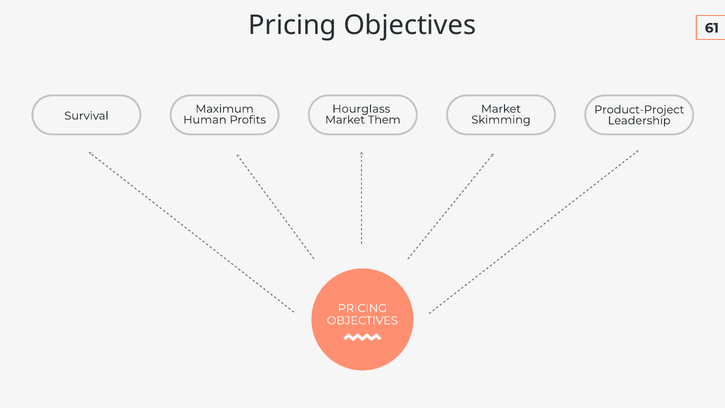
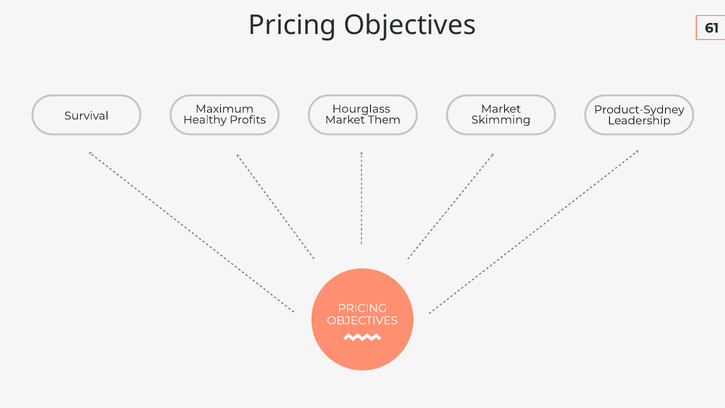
Product-Project: Product-Project -> Product-Sydney
Human: Human -> Healthy
